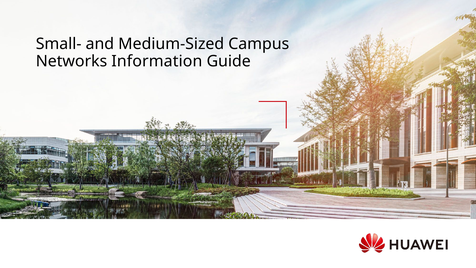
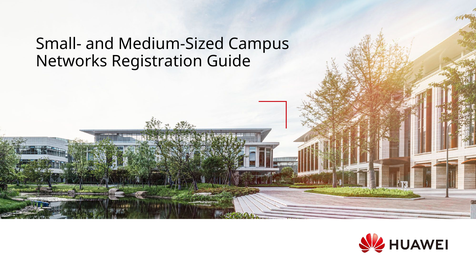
Information: Information -> Registration
